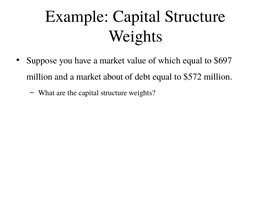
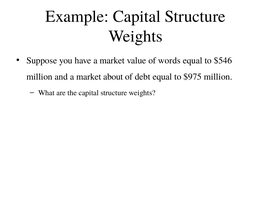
which: which -> words
$697: $697 -> $546
$572: $572 -> $975
